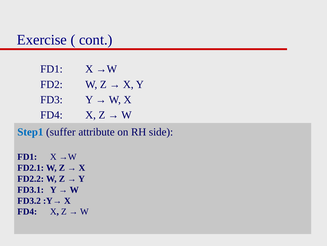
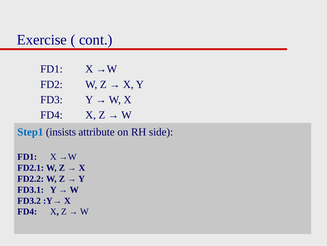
suffer: suffer -> insists
